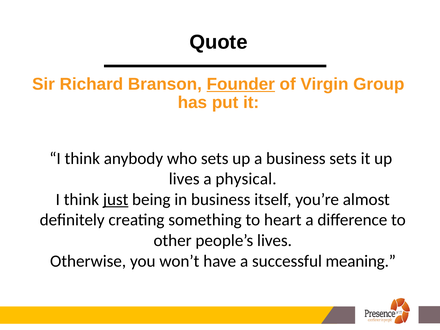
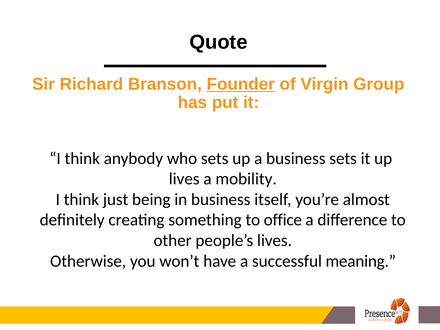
physical: physical -> mobility
just underline: present -> none
heart: heart -> office
